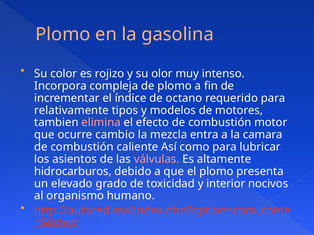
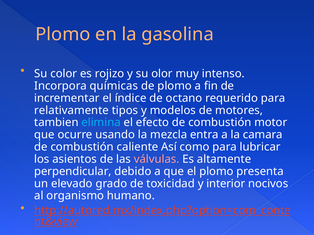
compleja: compleja -> químicas
elimina colour: pink -> light blue
cambio: cambio -> usando
hidrocarburos: hidrocarburos -> perpendicular
